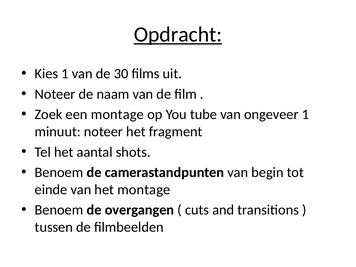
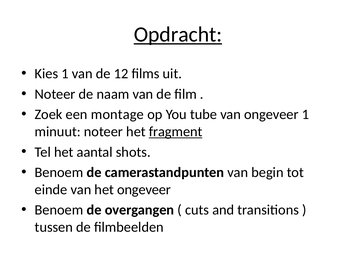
30: 30 -> 12
fragment underline: none -> present
het montage: montage -> ongeveer
